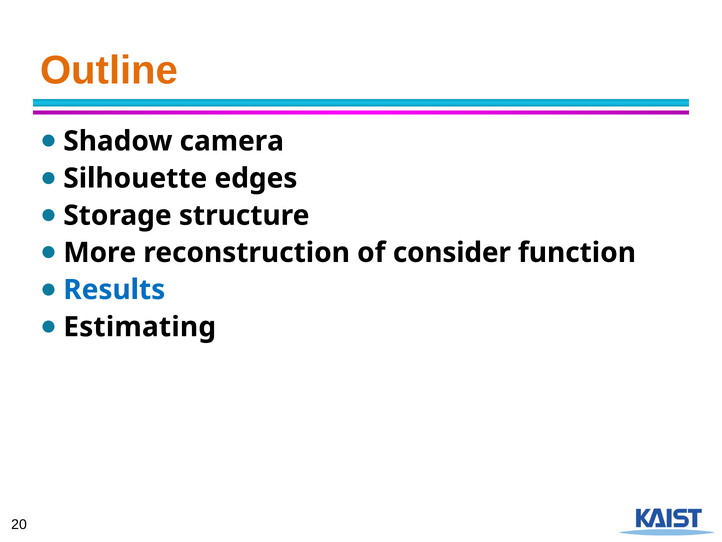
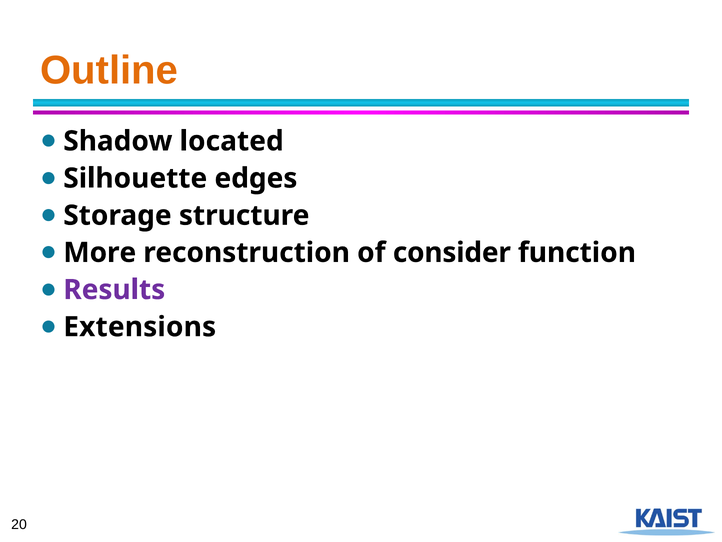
camera: camera -> located
Results colour: blue -> purple
Estimating: Estimating -> Extensions
